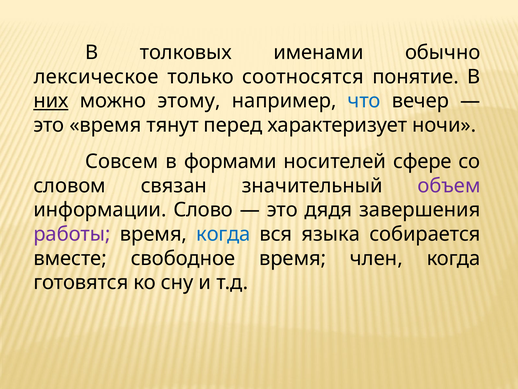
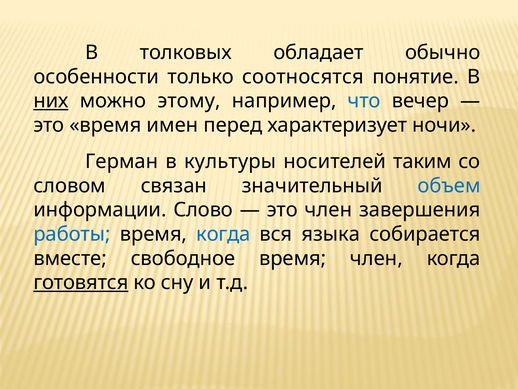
именами: именами -> обладает
лексическое: лексическое -> особенности
тянут: тянут -> имен
Совсем: Совсем -> Герман
формами: формами -> культуры
сфере: сфере -> таким
объем colour: purple -> blue
это дядя: дядя -> член
работы colour: purple -> blue
готовятся underline: none -> present
